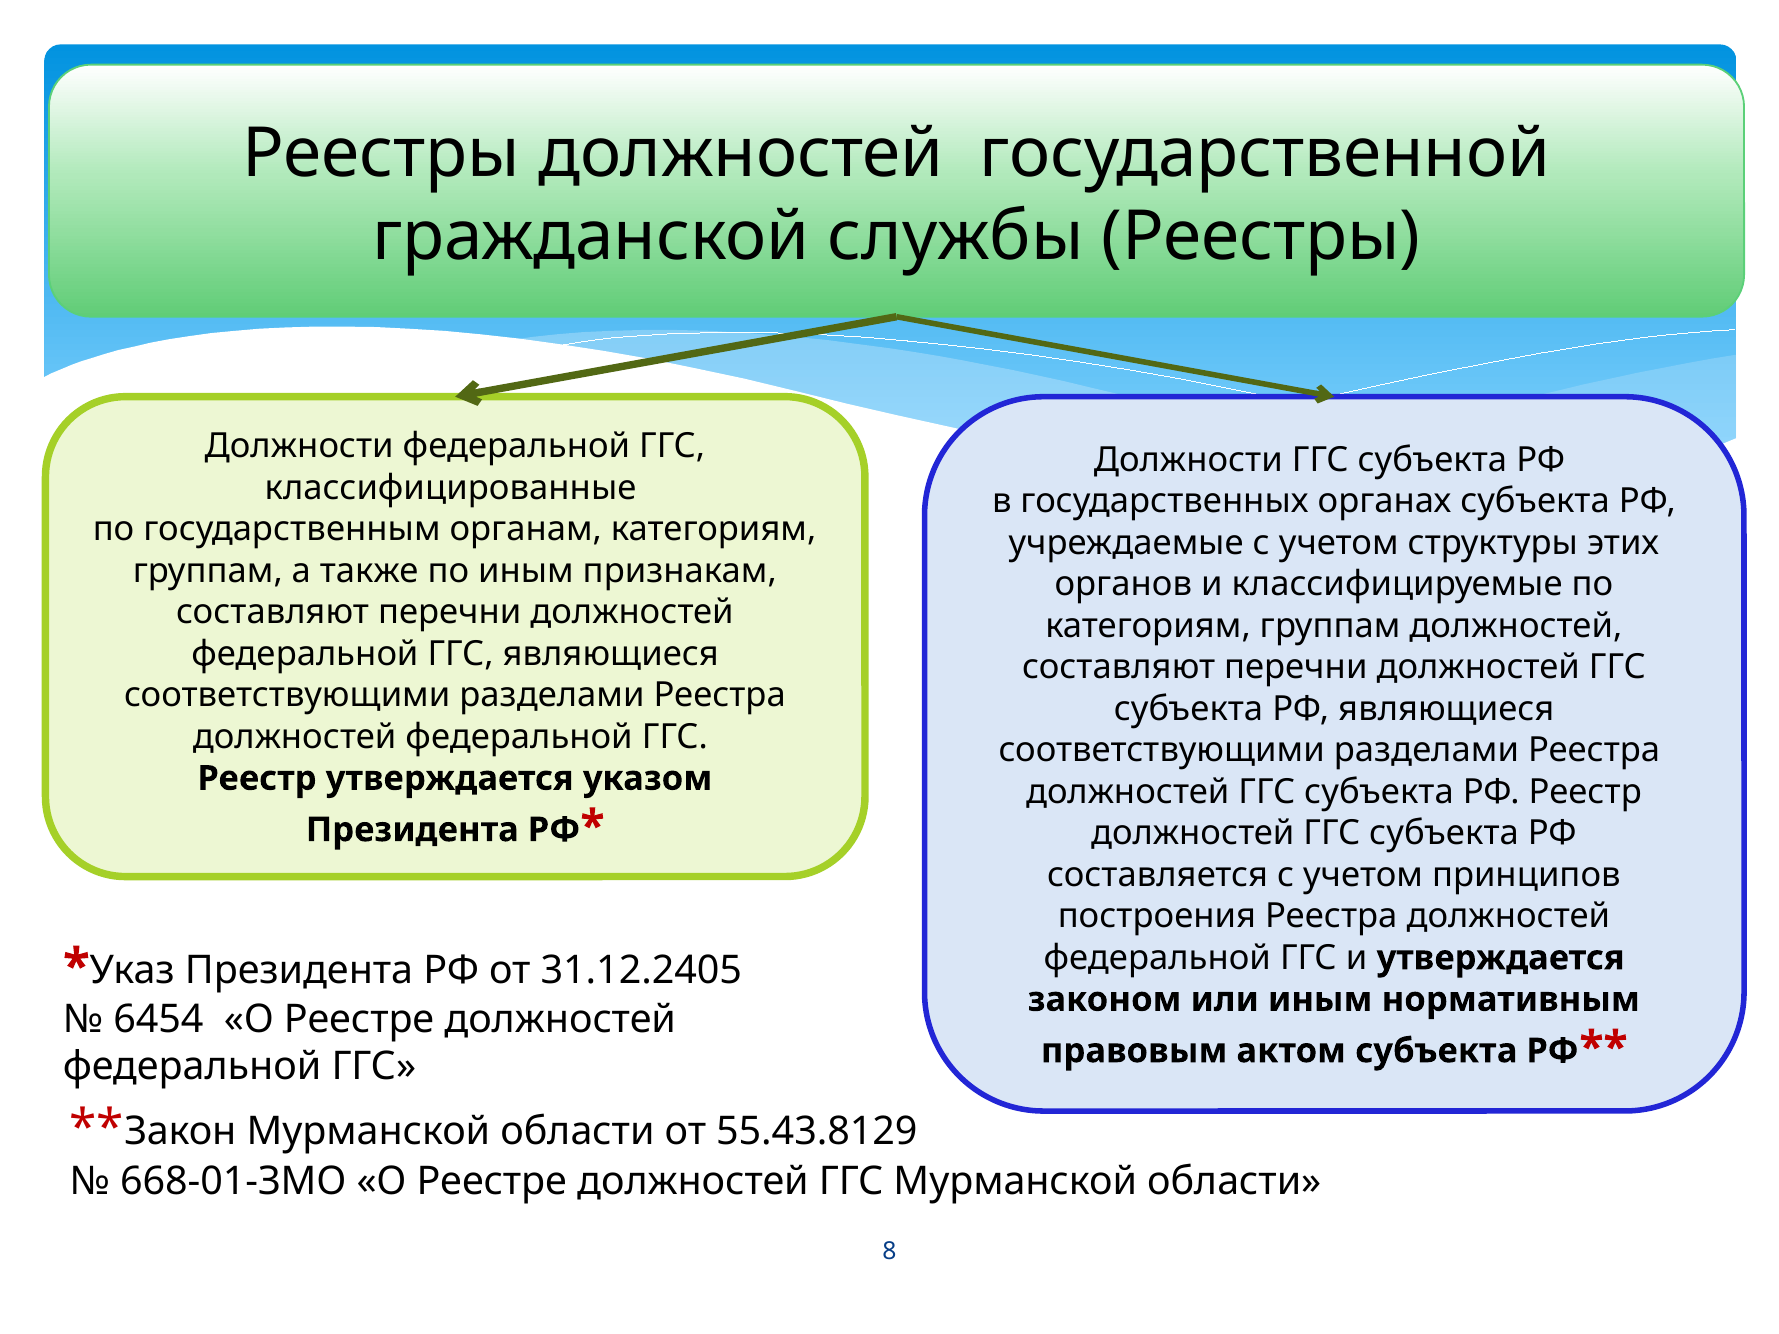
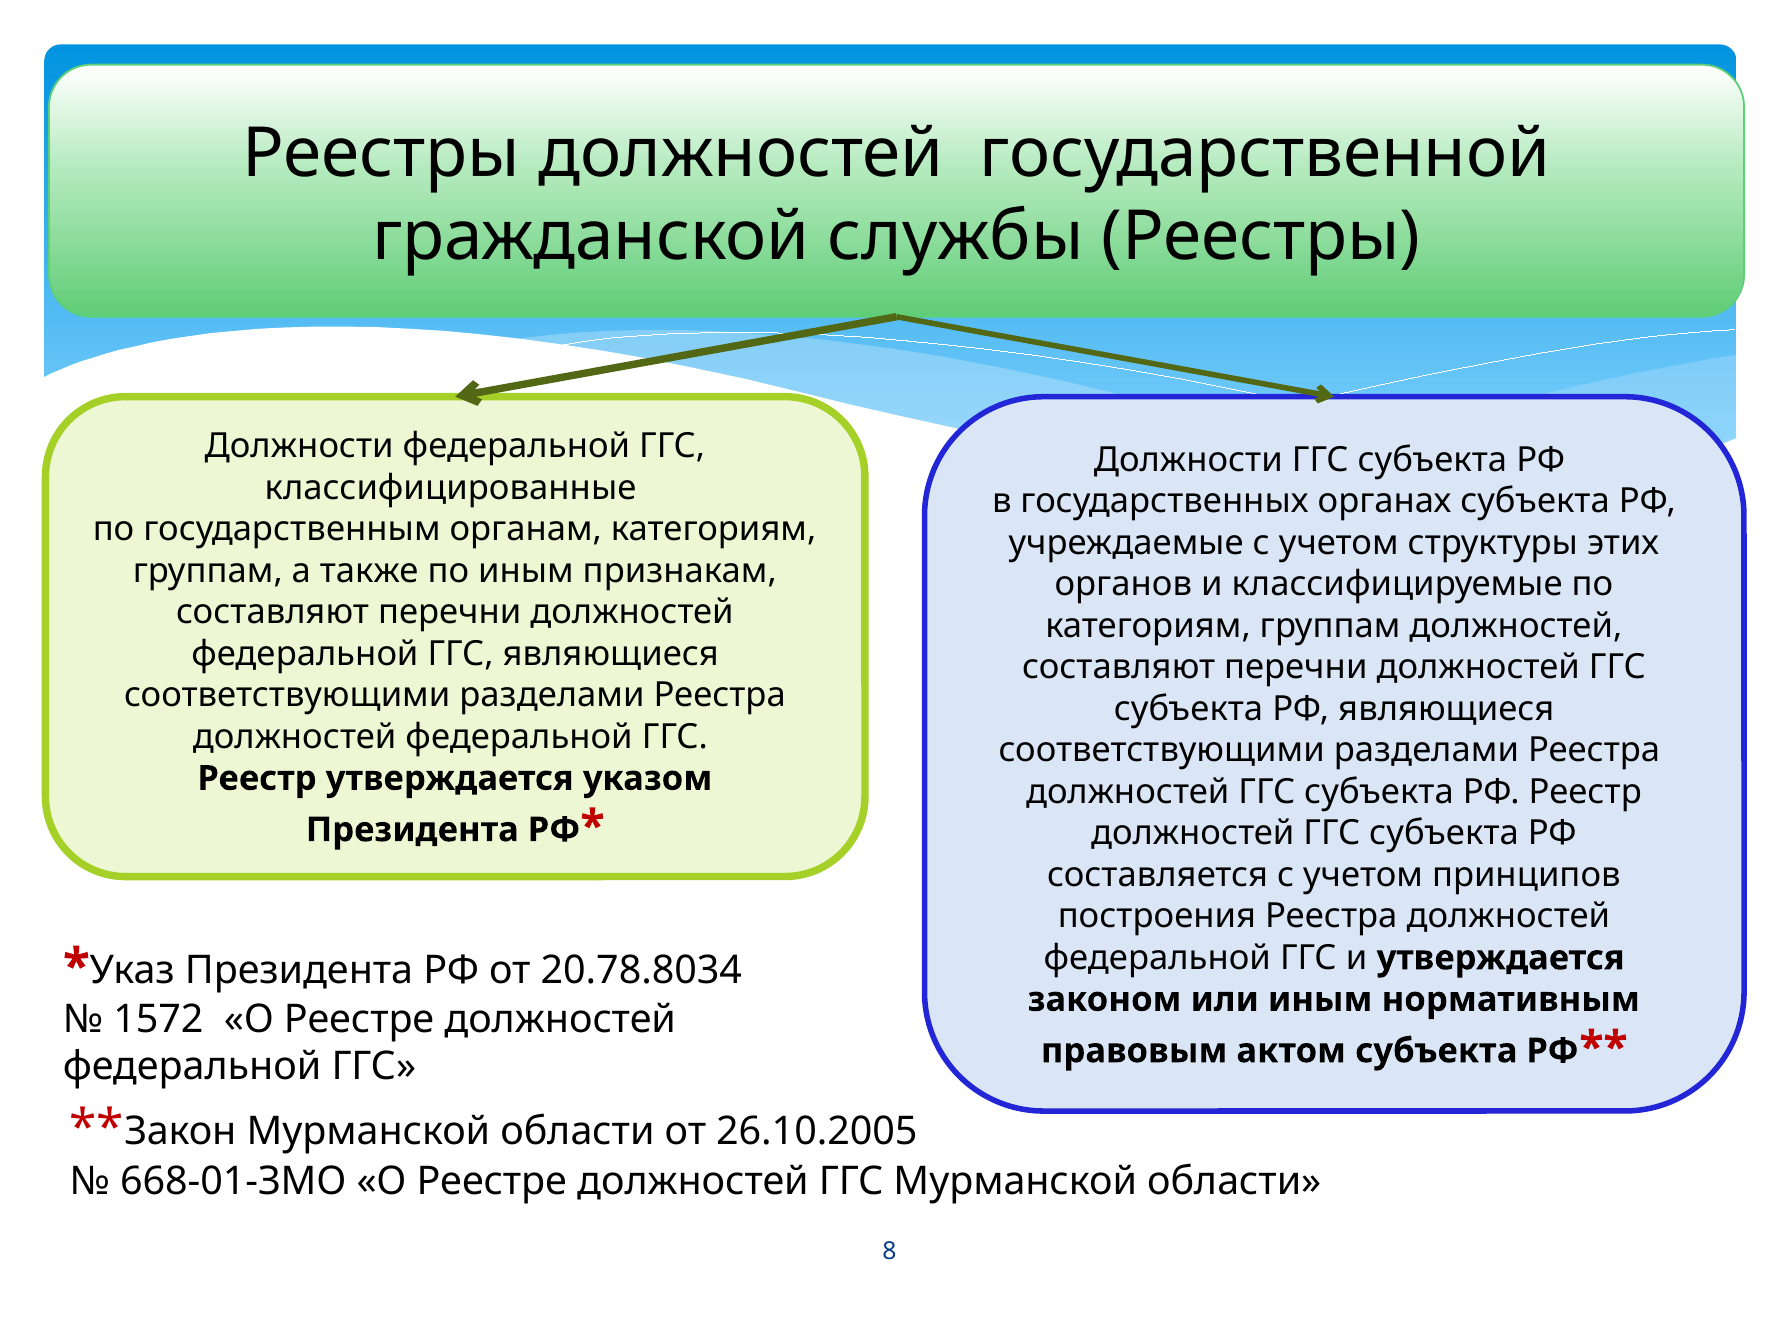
31.12.2405: 31.12.2405 -> 20.78.8034
6454: 6454 -> 1572
55.43.8129: 55.43.8129 -> 26.10.2005
